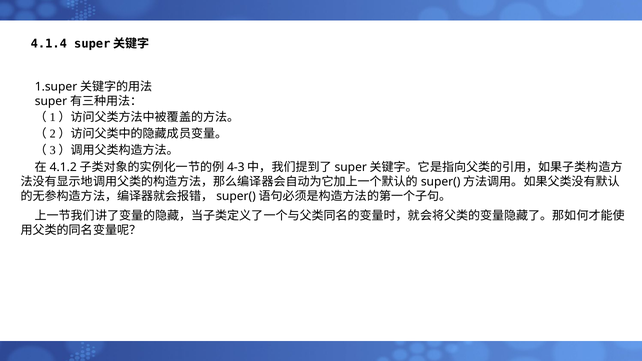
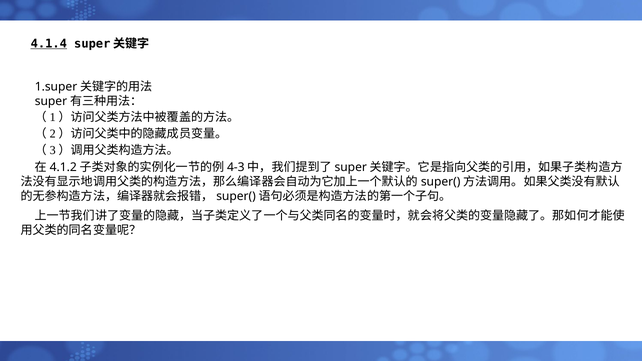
4.1.4 underline: none -> present
